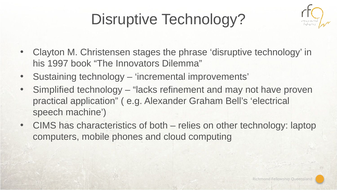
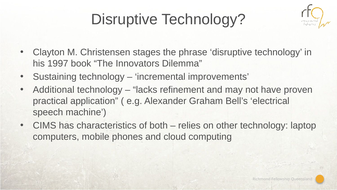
Simplified: Simplified -> Additional
